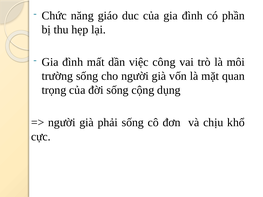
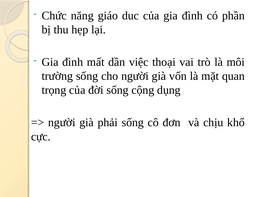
công: công -> thoại
